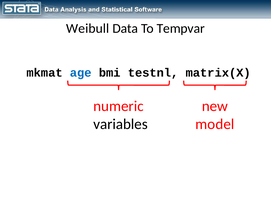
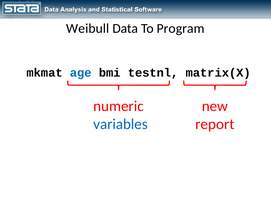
Tempvar: Tempvar -> Program
variables colour: black -> blue
model: model -> report
